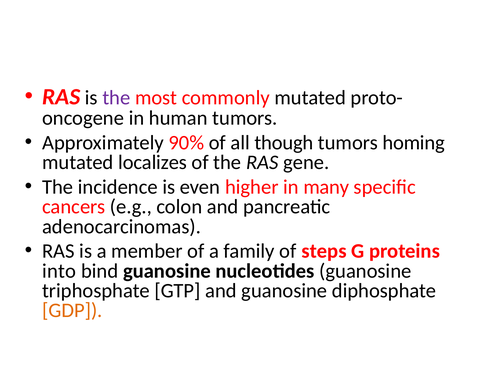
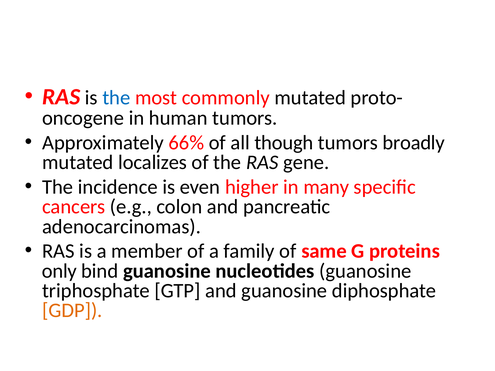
the at (116, 98) colour: purple -> blue
90%: 90% -> 66%
homing: homing -> broadly
steps: steps -> same
into: into -> only
